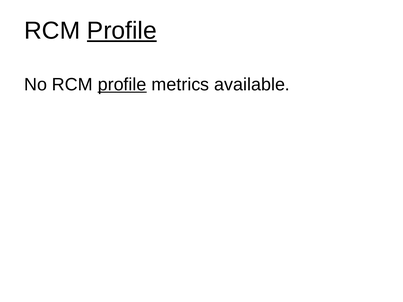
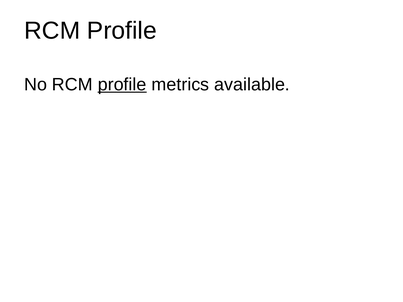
Profile at (122, 31) underline: present -> none
